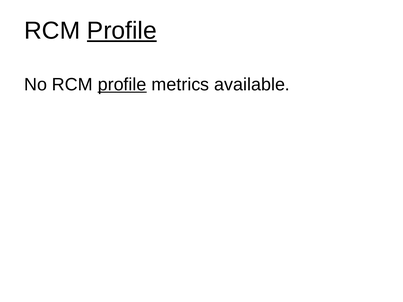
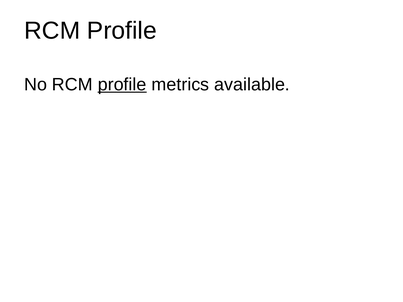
Profile at (122, 31) underline: present -> none
